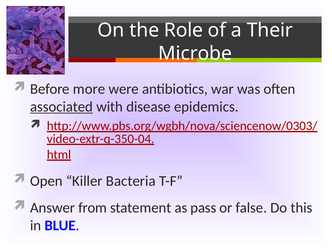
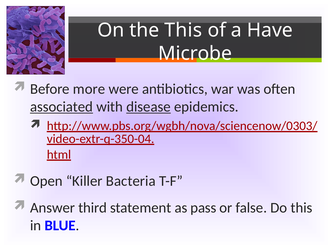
the Role: Role -> This
Their: Their -> Have
disease underline: none -> present
from: from -> third
